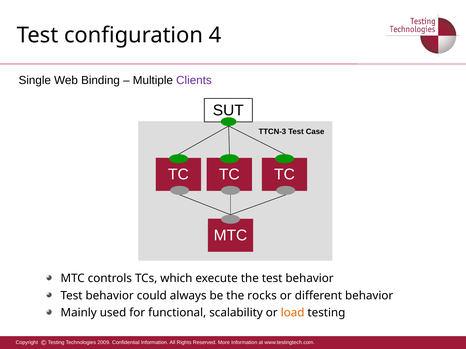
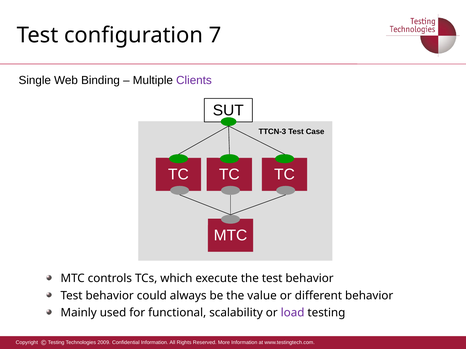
4: 4 -> 7
rocks: rocks -> value
load colour: orange -> purple
